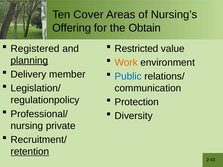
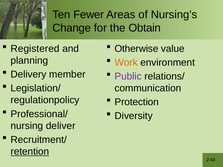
Cover: Cover -> Fewer
Offering: Offering -> Change
Restricted: Restricted -> Otherwise
planning underline: present -> none
Public colour: blue -> purple
private: private -> deliver
